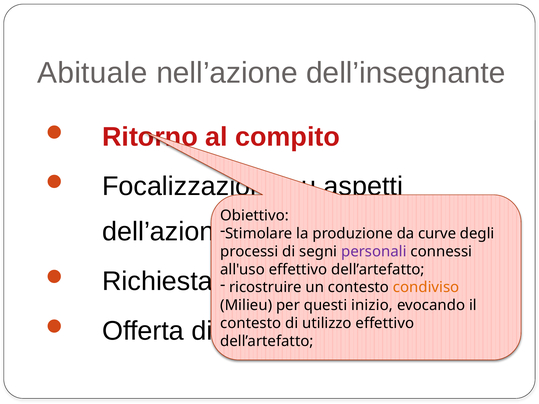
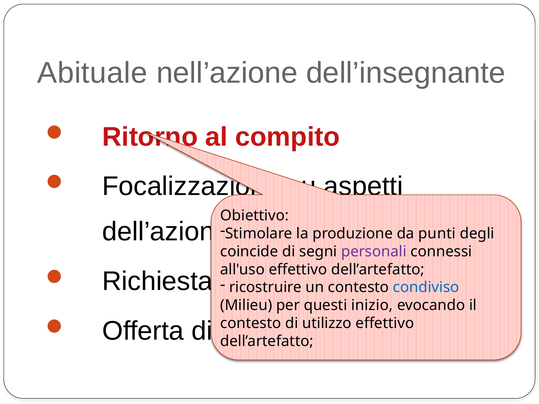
curve: curve -> punti
processi: processi -> coincide
condiviso colour: orange -> blue
